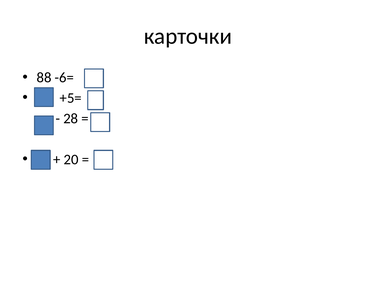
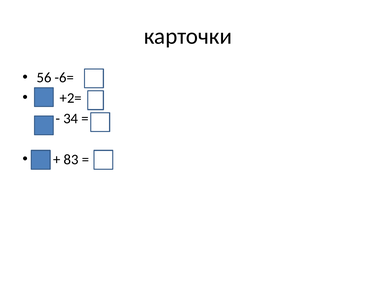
88: 88 -> 56
+5=: +5= -> +2=
28: 28 -> 34
20: 20 -> 83
